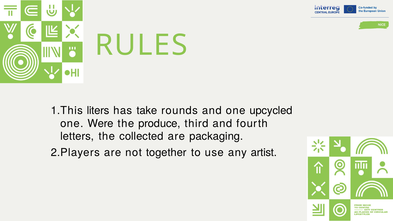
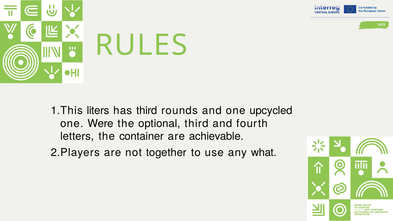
has take: take -> third
produce: produce -> optional
collected: collected -> container
packaging: packaging -> achievable
artist: artist -> what
